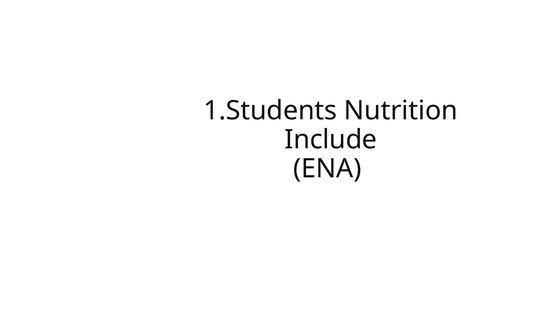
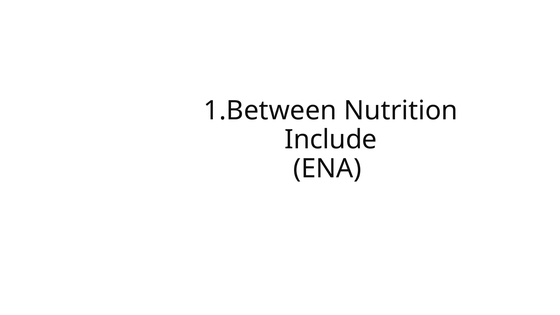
1.Students: 1.Students -> 1.Between
